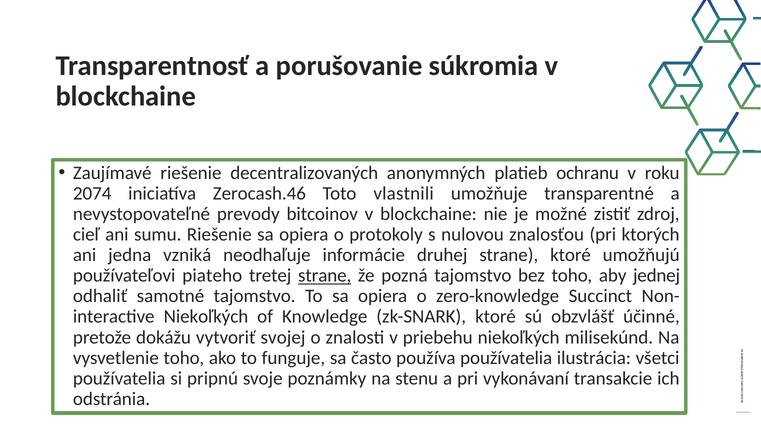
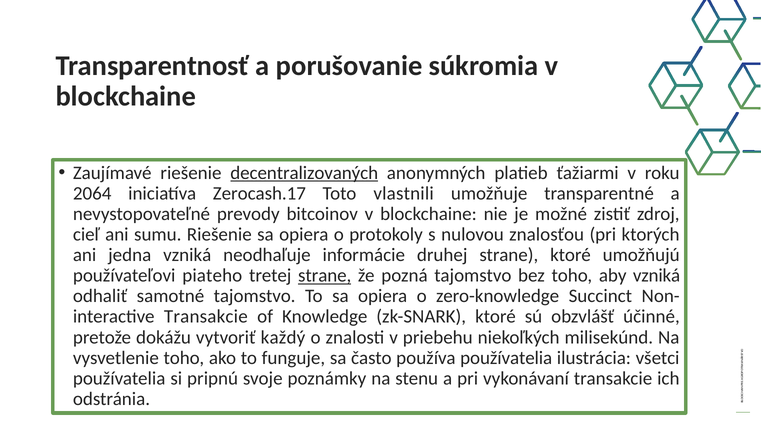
decentralizovaných underline: none -> present
ochranu: ochranu -> ťažiarmi
2074: 2074 -> 2064
Zerocash.46: Zerocash.46 -> Zerocash.17
aby jednej: jednej -> vzniká
Niekoľkých at (206, 317): Niekoľkých -> Transakcie
svojej: svojej -> každý
